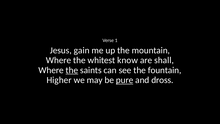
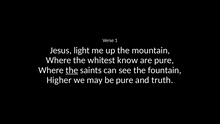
gain: gain -> light
are shall: shall -> pure
pure at (125, 80) underline: present -> none
dross: dross -> truth
